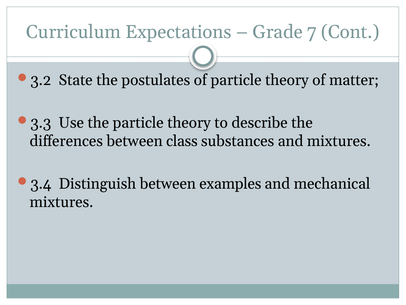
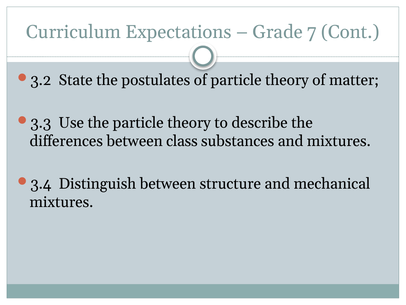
examples: examples -> structure
